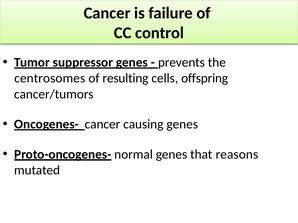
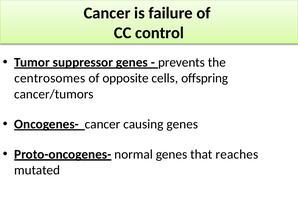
resulting: resulting -> opposite
reasons: reasons -> reaches
